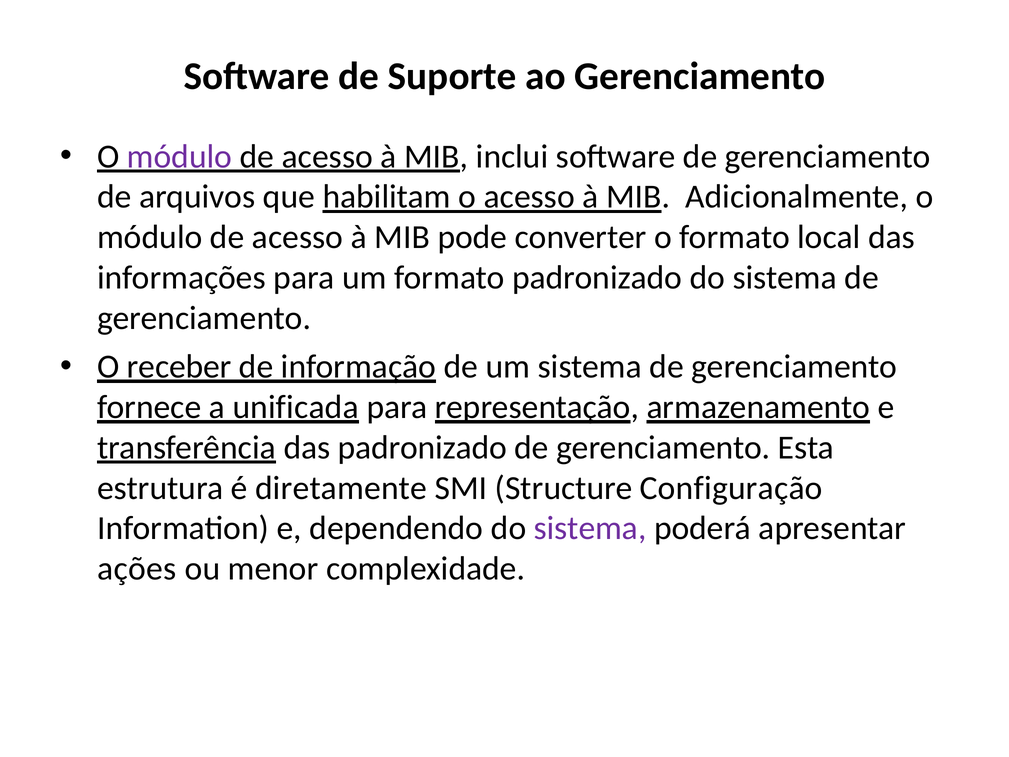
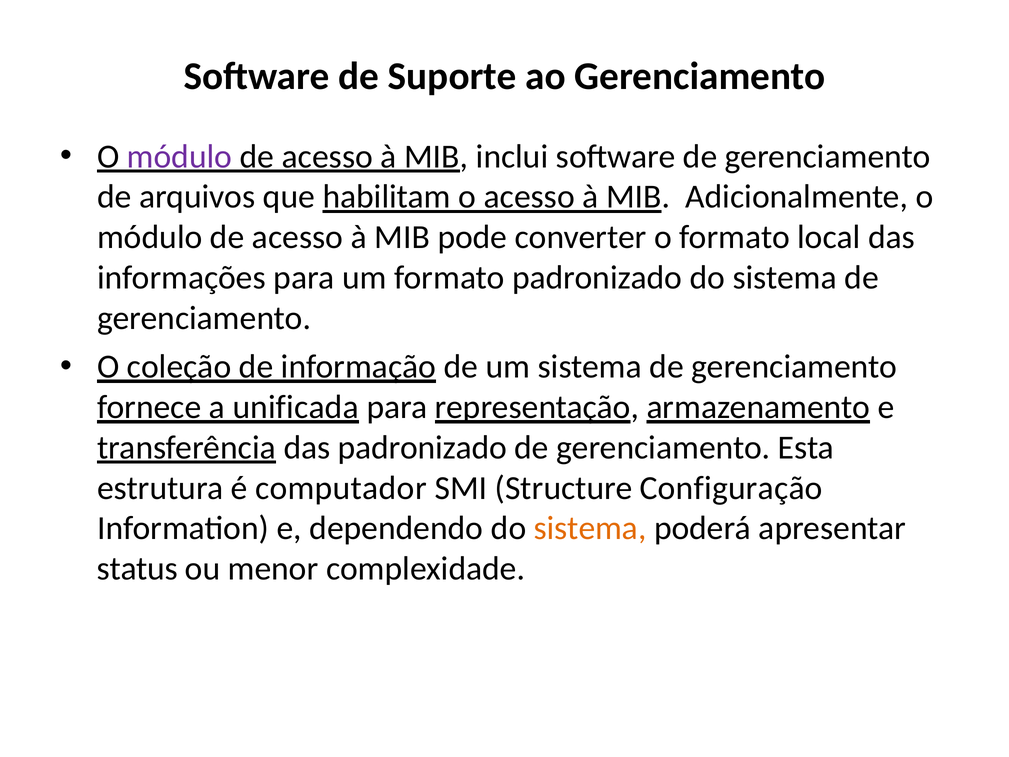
receber: receber -> coleção
diretamente: diretamente -> computador
sistema at (590, 528) colour: purple -> orange
ações: ações -> status
